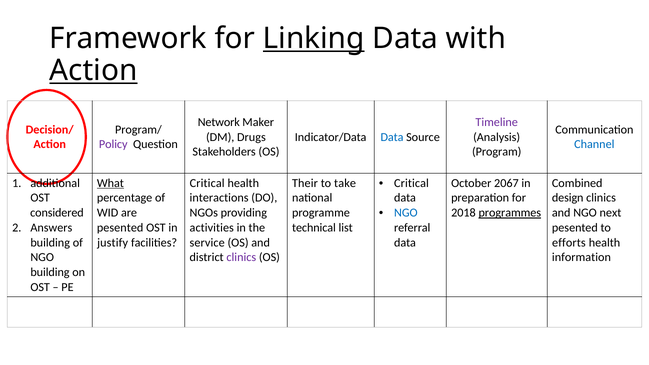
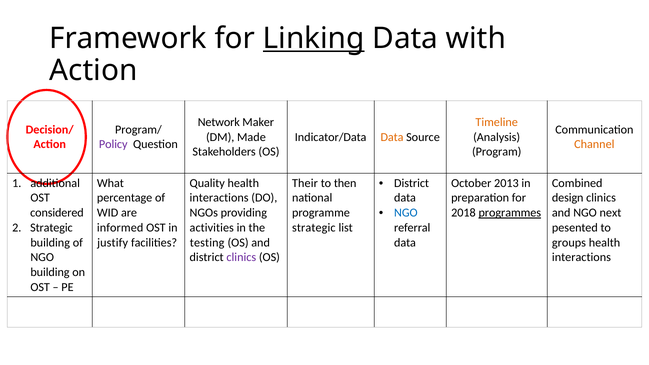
Action at (93, 71) underline: present -> none
Timeline colour: purple -> orange
Drugs: Drugs -> Made
Data at (392, 137) colour: blue -> orange
Channel colour: blue -> orange
Critical at (411, 183): Critical -> District
What underline: present -> none
Critical at (207, 183): Critical -> Quality
take: take -> then
2067: 2067 -> 2013
Answers at (51, 228): Answers -> Strategic
pesented at (120, 228): pesented -> informed
technical at (314, 228): technical -> strategic
service: service -> testing
efforts: efforts -> groups
information at (581, 257): information -> interactions
